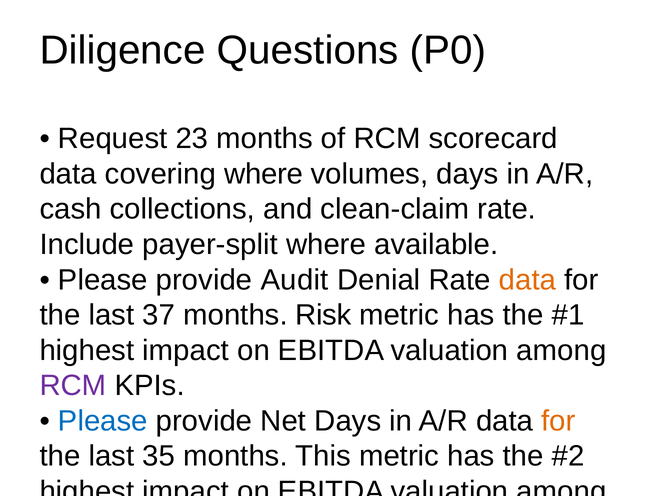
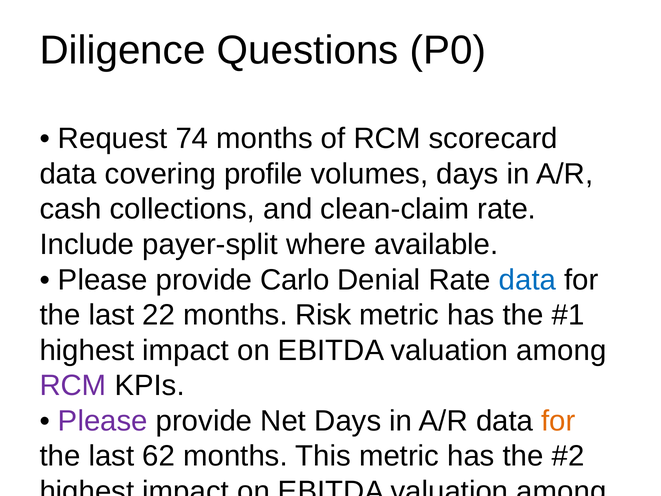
23: 23 -> 74
covering where: where -> profile
Audit: Audit -> Carlo
data at (527, 280) colour: orange -> blue
37: 37 -> 22
Please at (103, 421) colour: blue -> purple
35: 35 -> 62
